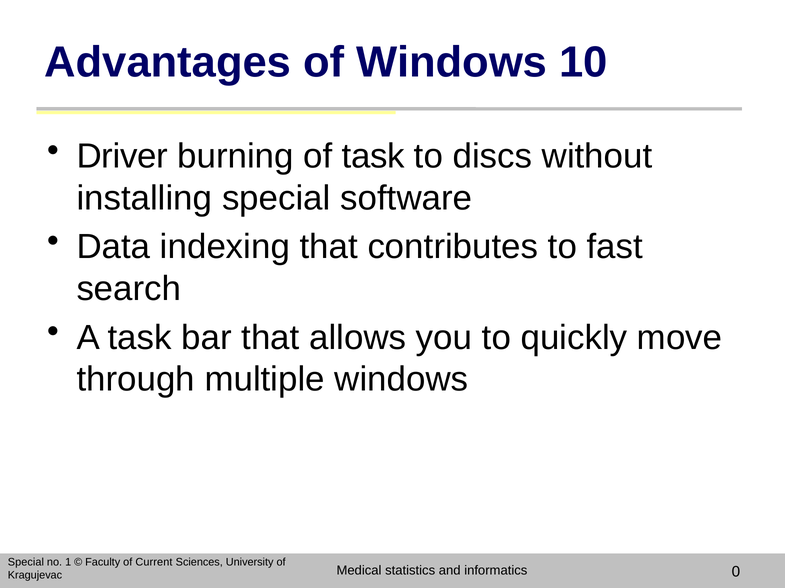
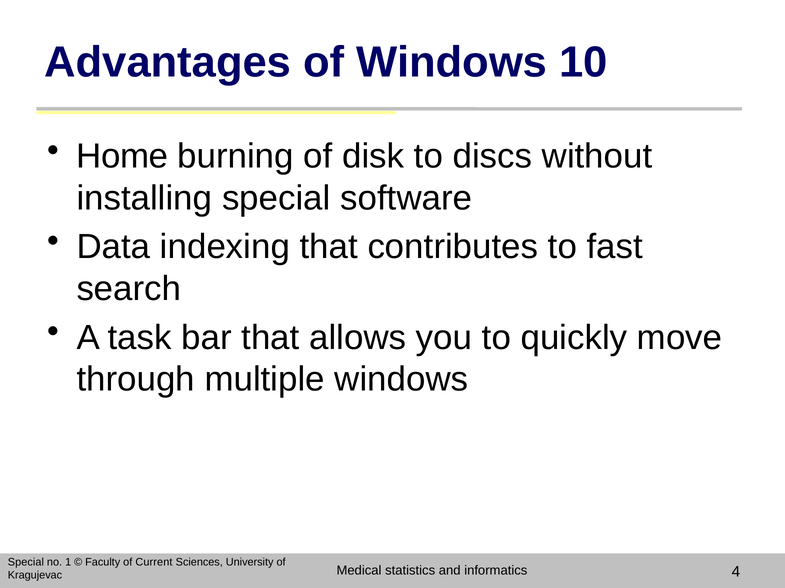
Driver: Driver -> Home
of task: task -> disk
0: 0 -> 4
